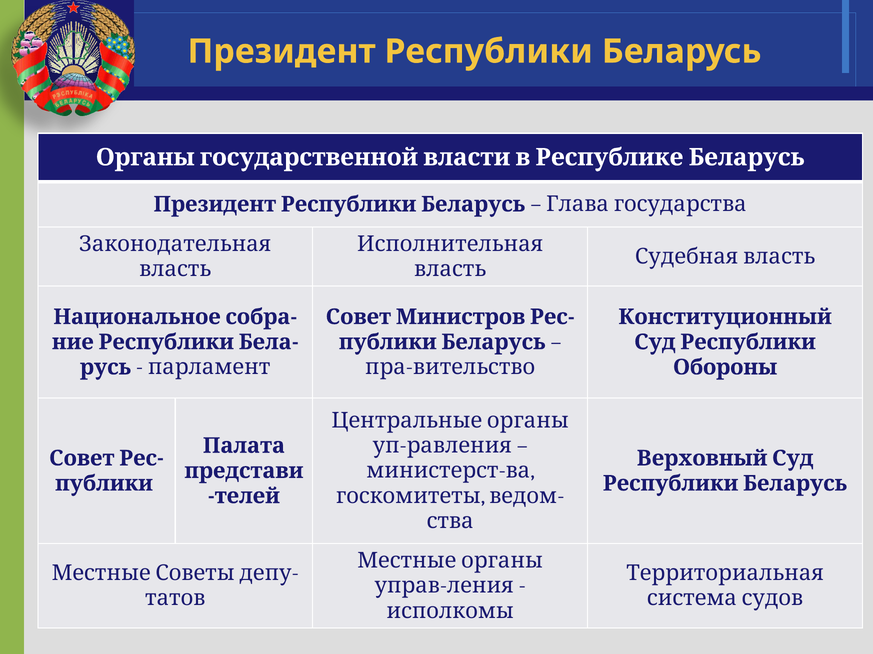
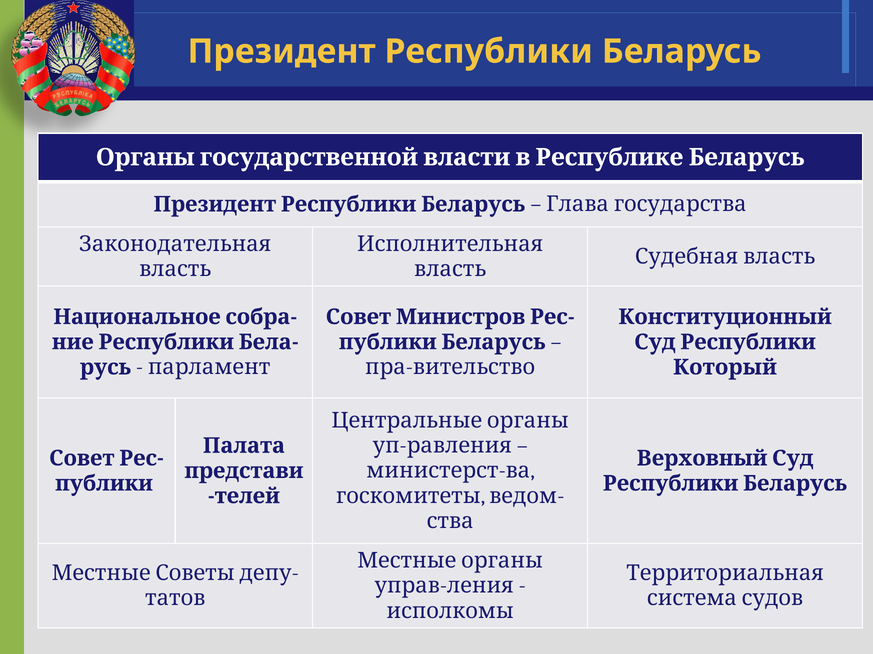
Обороны: Обороны -> Который
